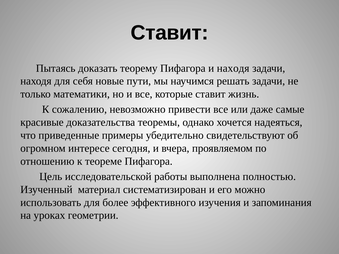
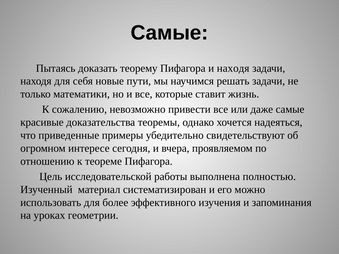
Ставит at (170, 33): Ставит -> Самые
